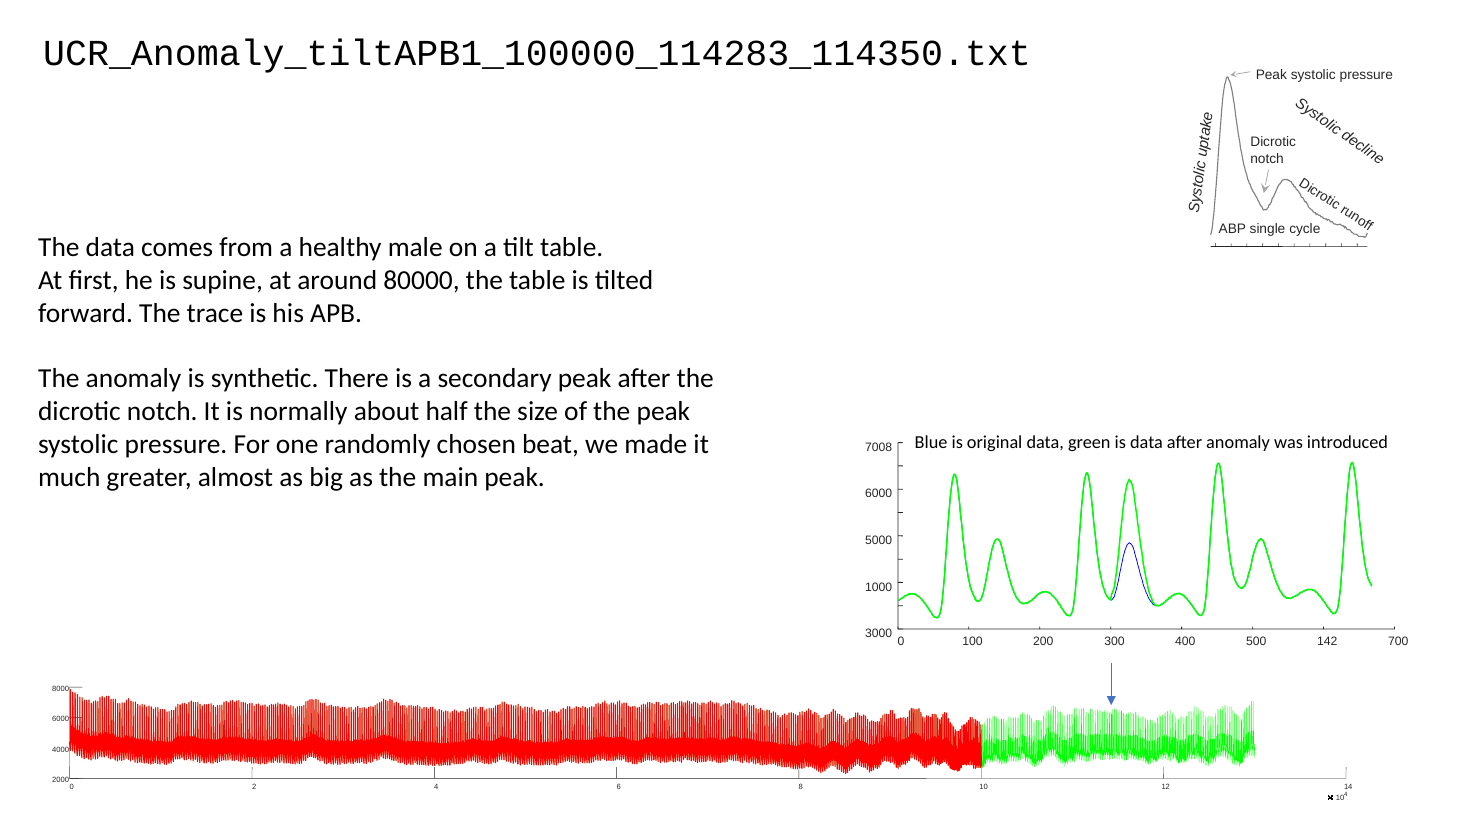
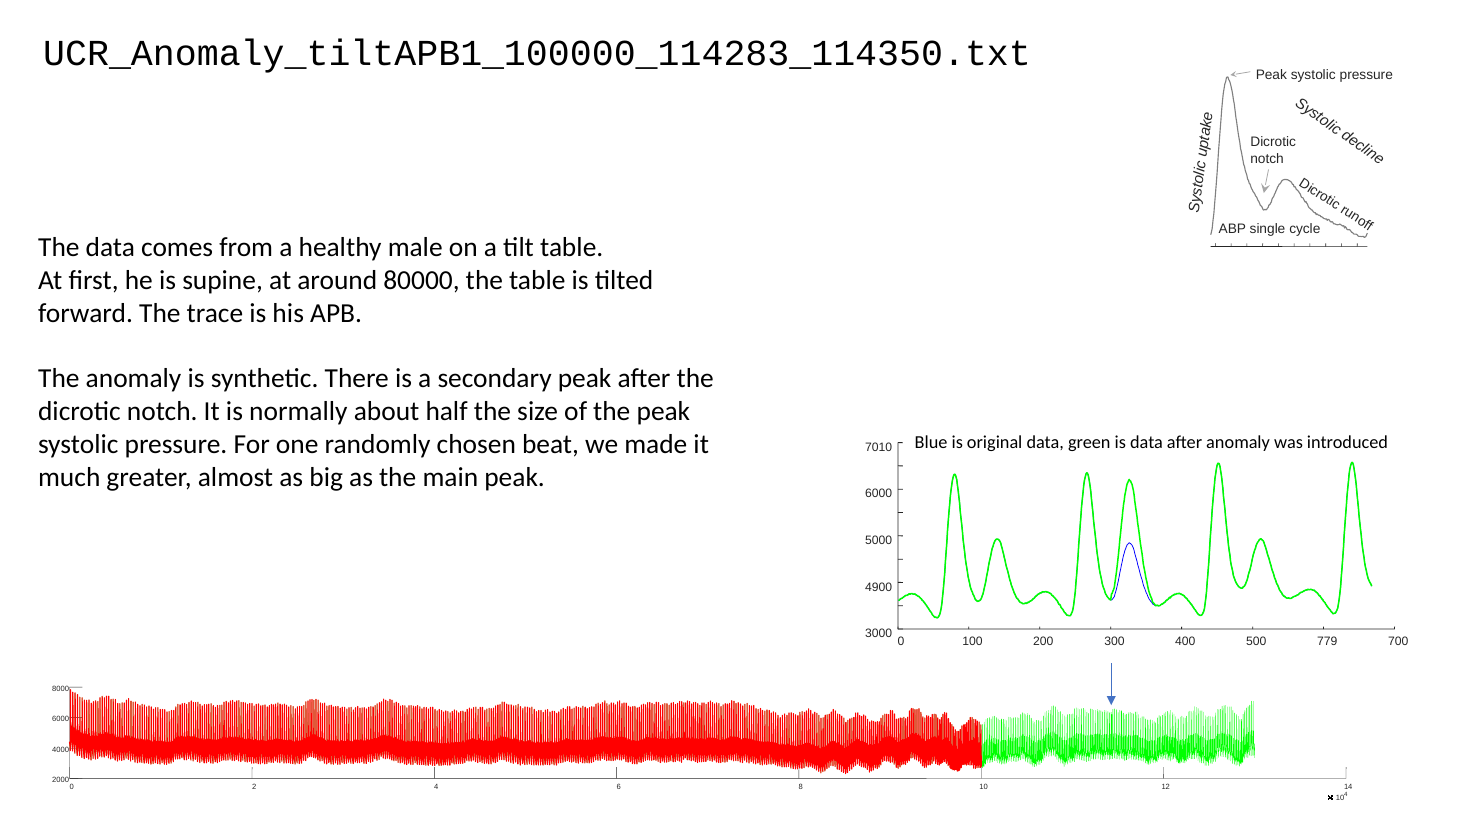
7008: 7008 -> 7010
1000: 1000 -> 4900
142: 142 -> 779
